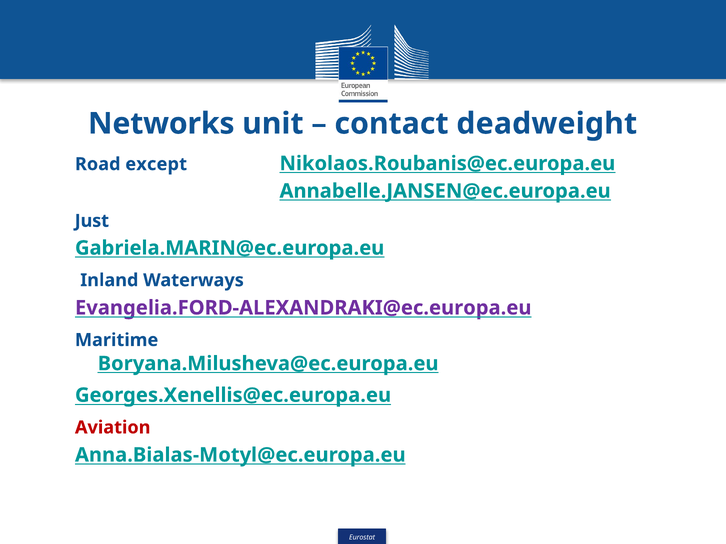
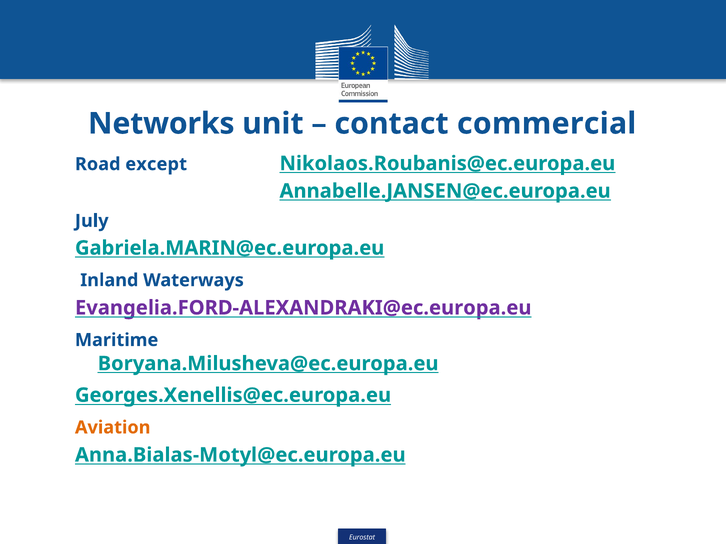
deadweight: deadweight -> commercial
Just: Just -> July
Aviation colour: red -> orange
